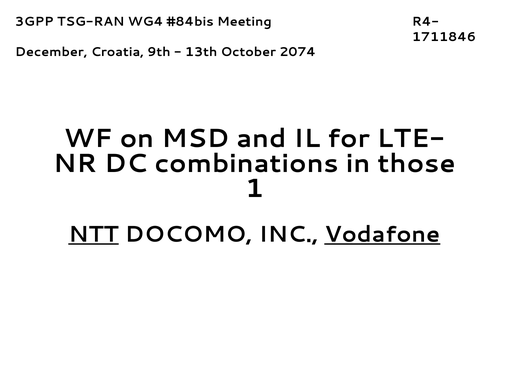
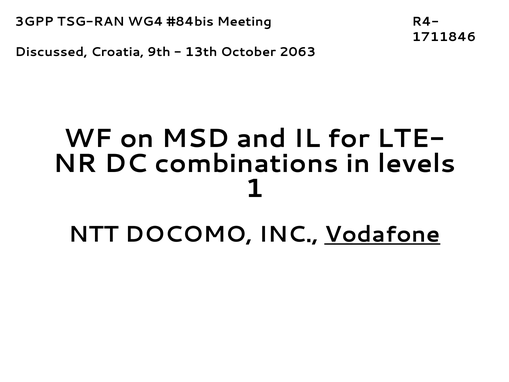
December: December -> Discussed
2074: 2074 -> 2063
those: those -> levels
NTT underline: present -> none
